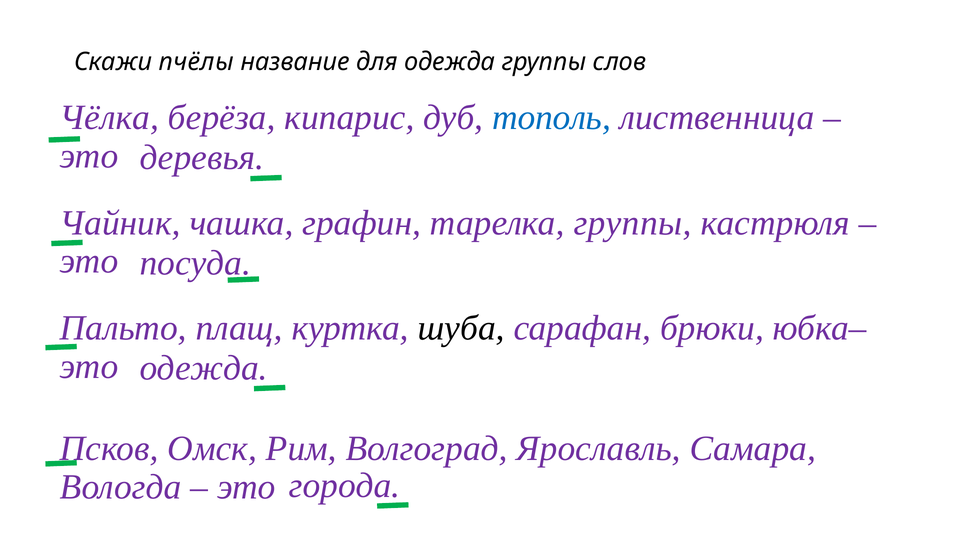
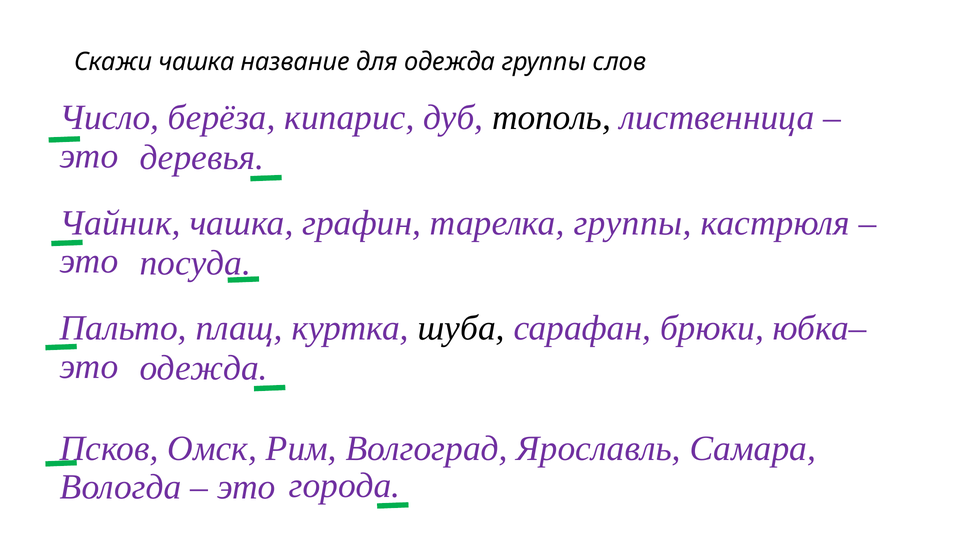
Скажи пчёлы: пчёлы -> чашка
Чёлка: Чёлка -> Число
тополь colour: blue -> black
